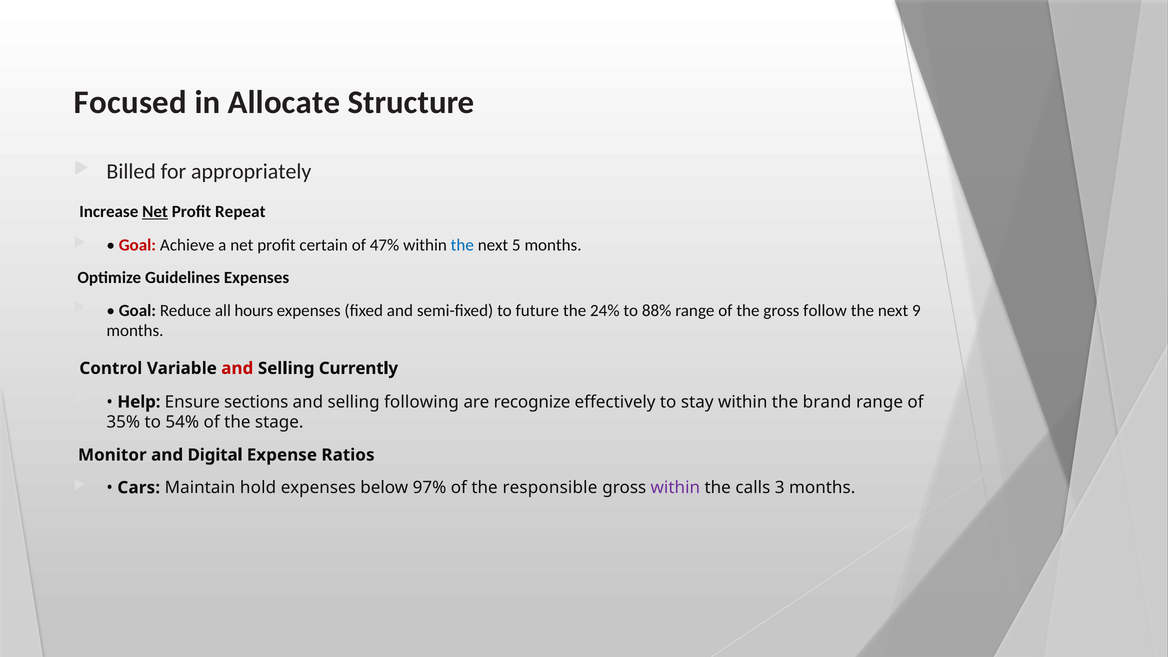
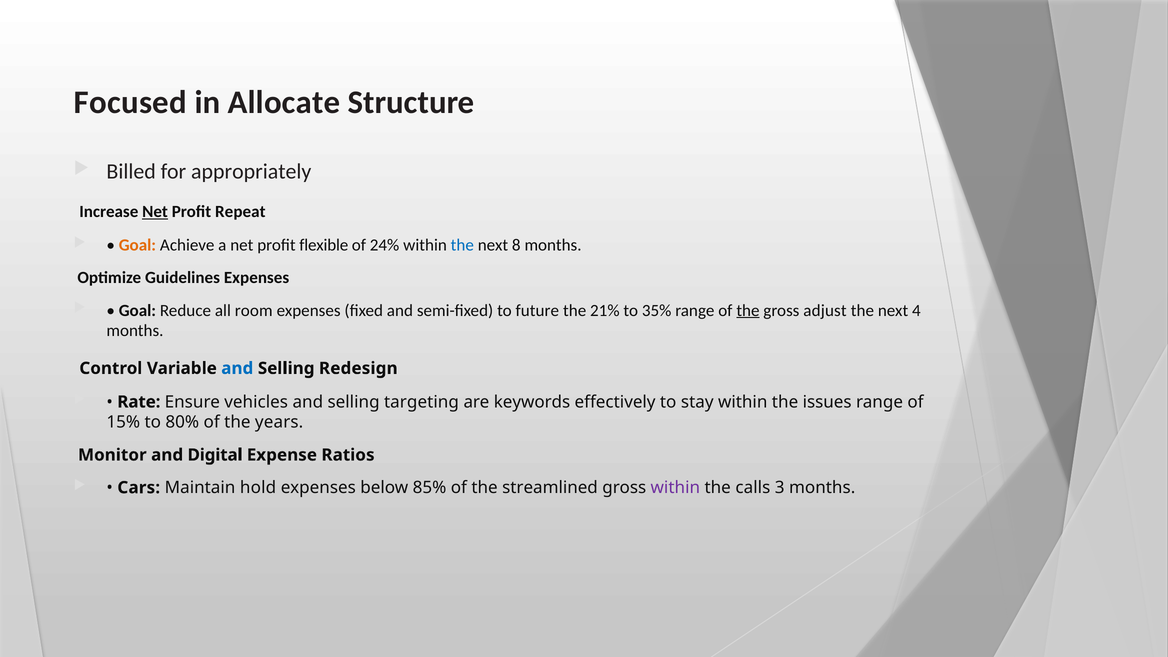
Goal at (137, 245) colour: red -> orange
certain: certain -> flexible
47%: 47% -> 24%
5: 5 -> 8
hours: hours -> room
24%: 24% -> 21%
88%: 88% -> 35%
the at (748, 310) underline: none -> present
follow: follow -> adjust
9: 9 -> 4
and at (237, 368) colour: red -> blue
Currently: Currently -> Redesign
Help: Help -> Rate
sections: sections -> vehicles
following: following -> targeting
recognize: recognize -> keywords
brand: brand -> issues
35%: 35% -> 15%
54%: 54% -> 80%
stage: stage -> years
97%: 97% -> 85%
responsible: responsible -> streamlined
